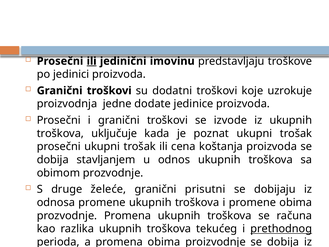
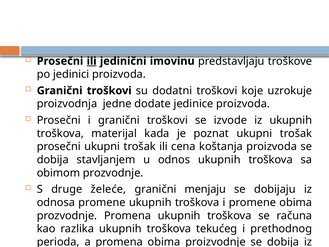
uključuje: uključuje -> materijal
prisutni: prisutni -> menjaju
prethodnog at (281, 229) underline: present -> none
